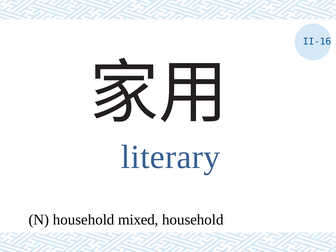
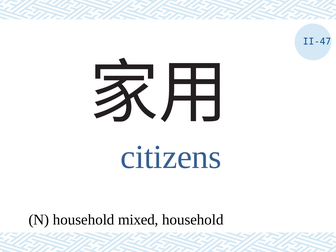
II-16: II-16 -> II-47
literary: literary -> citizens
